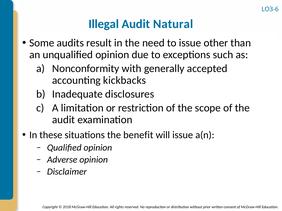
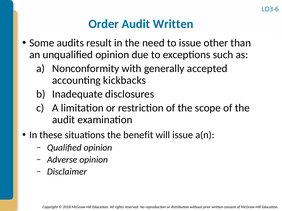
Illegal: Illegal -> Order
Audit Natural: Natural -> Written
